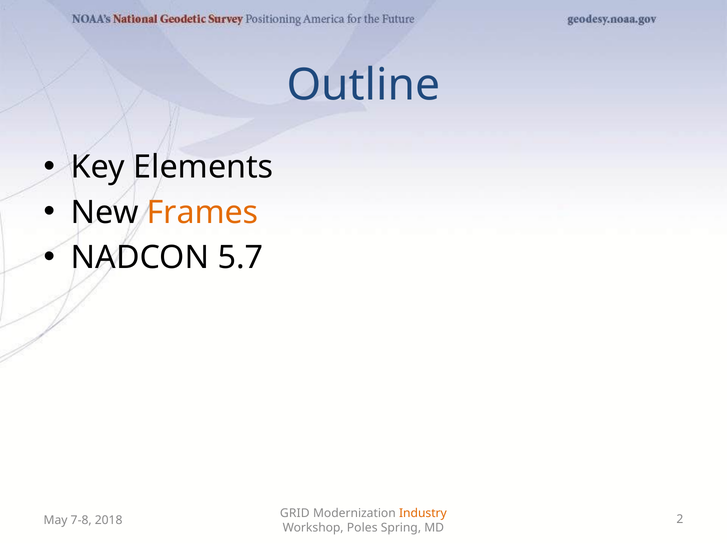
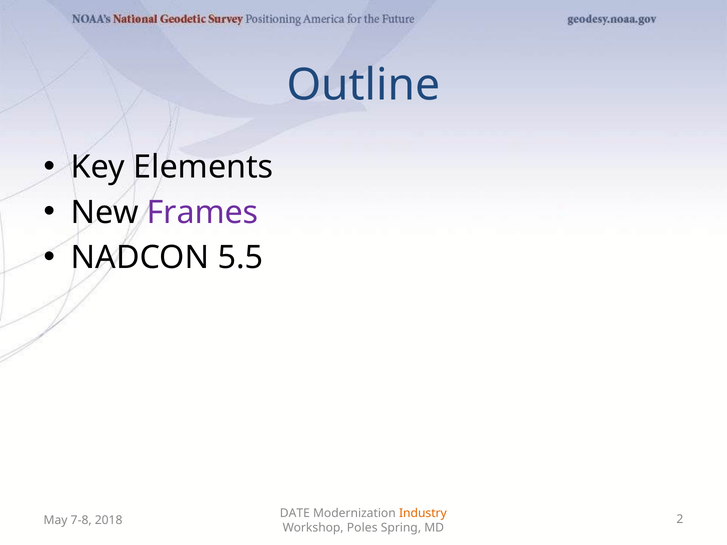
Frames colour: orange -> purple
5.7: 5.7 -> 5.5
GRID: GRID -> DATE
